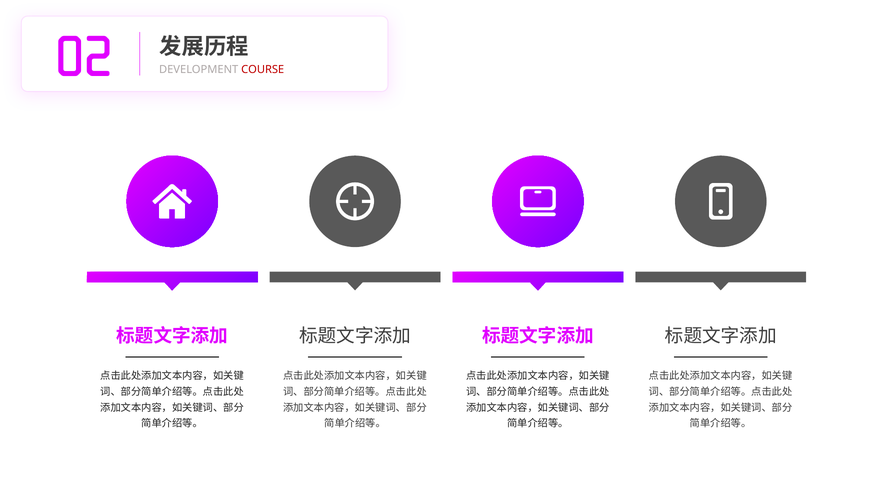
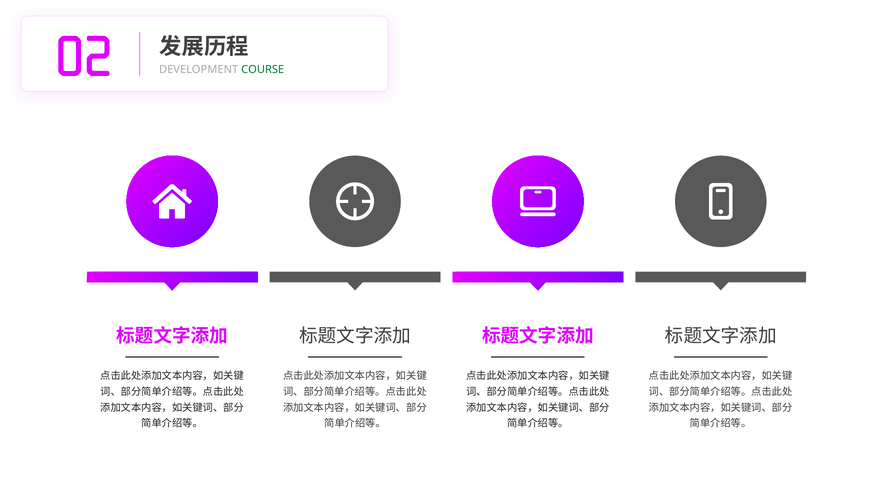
COURSE colour: red -> green
